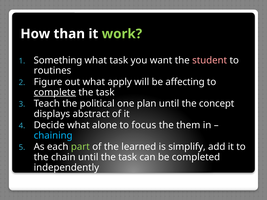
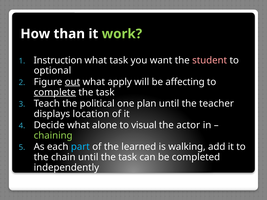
Something: Something -> Instruction
routines: routines -> optional
out underline: none -> present
concept: concept -> teacher
abstract: abstract -> location
focus: focus -> visual
them: them -> actor
chaining colour: light blue -> light green
part colour: light green -> light blue
simplify: simplify -> walking
